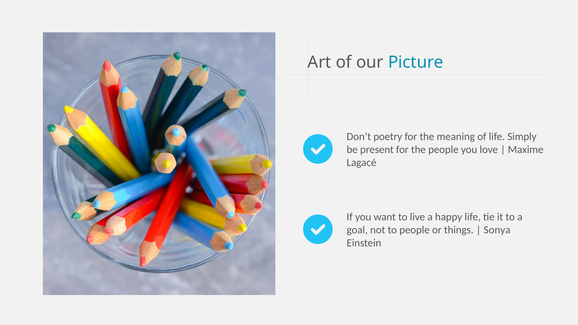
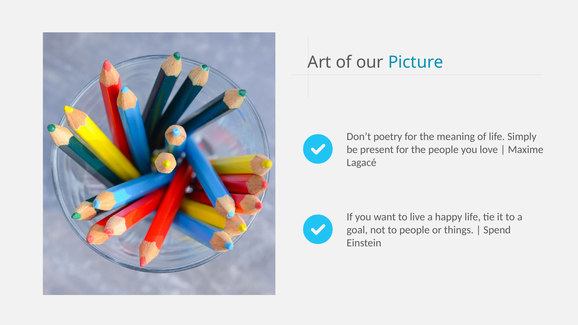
Sonya: Sonya -> Spend
